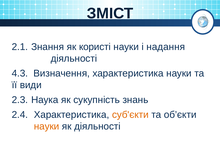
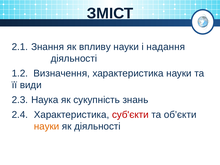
користі: користі -> впливу
4.3: 4.3 -> 1.2
суб'єкти colour: orange -> red
